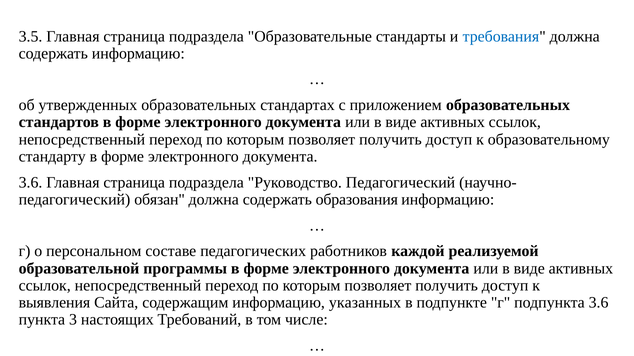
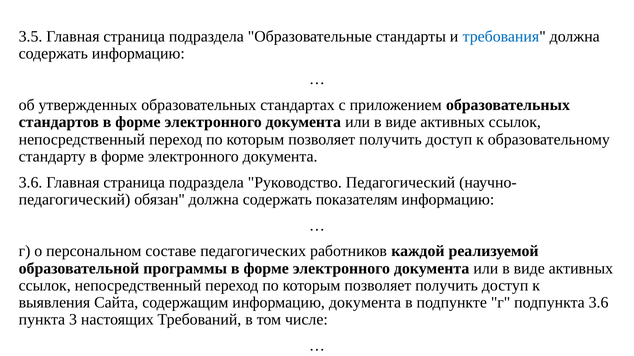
образования: образования -> показателям
информацию указанных: указанных -> документа
